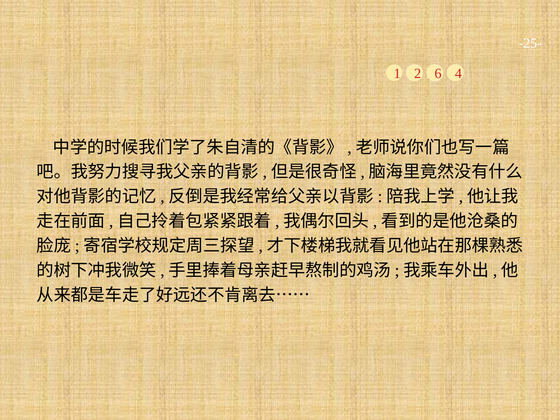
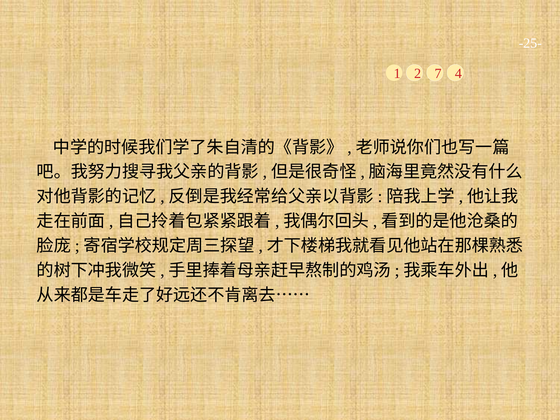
6: 6 -> 7
